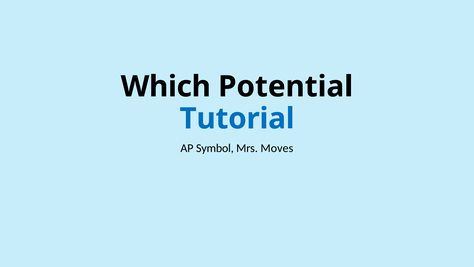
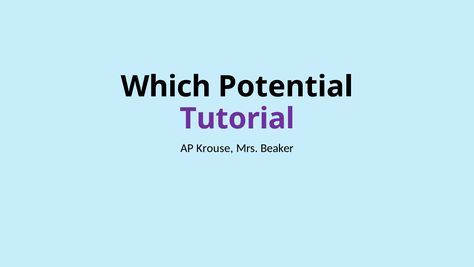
Tutorial colour: blue -> purple
Symbol: Symbol -> Krouse
Moves: Moves -> Beaker
